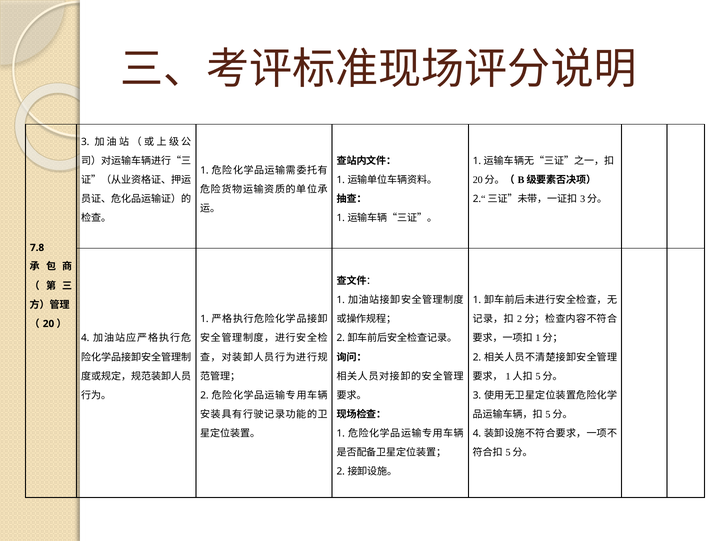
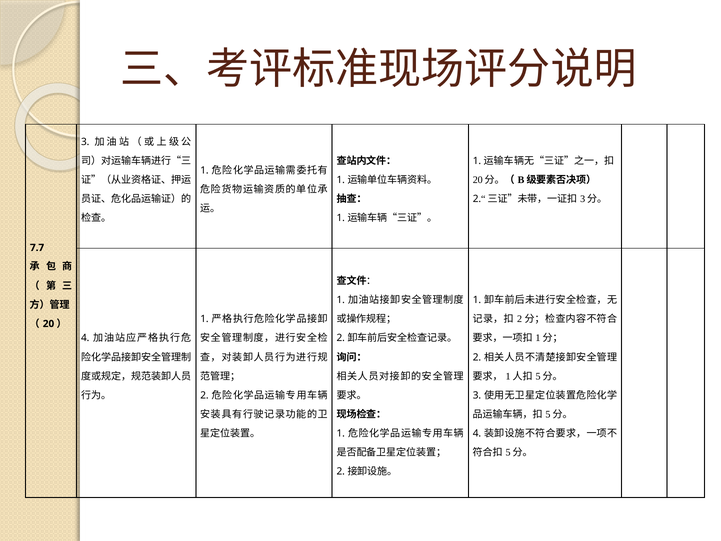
7.8: 7.8 -> 7.7
